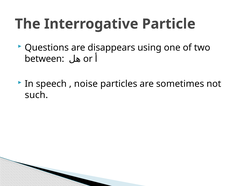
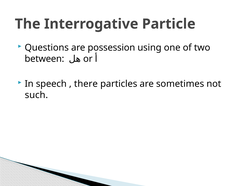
disappears: disappears -> possession
noise: noise -> there
